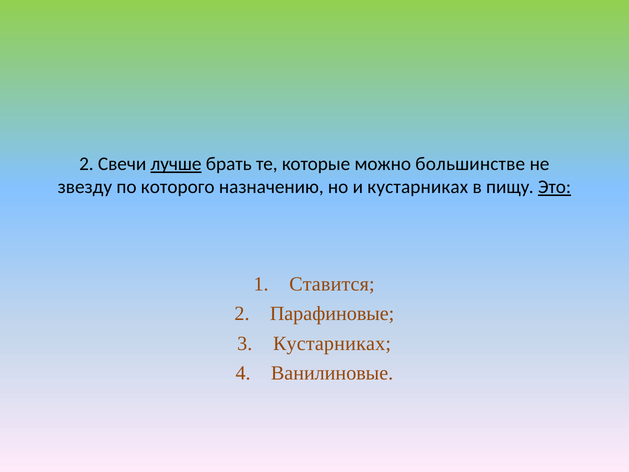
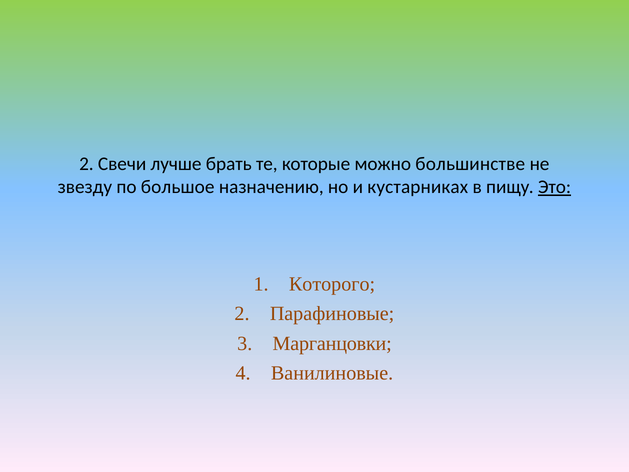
лучше underline: present -> none
которого: которого -> большое
Ставится: Ставится -> Которого
Кустарниках at (332, 343): Кустарниках -> Марганцовки
